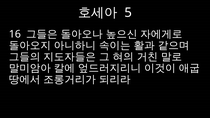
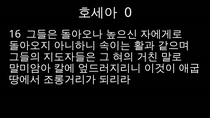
5: 5 -> 0
